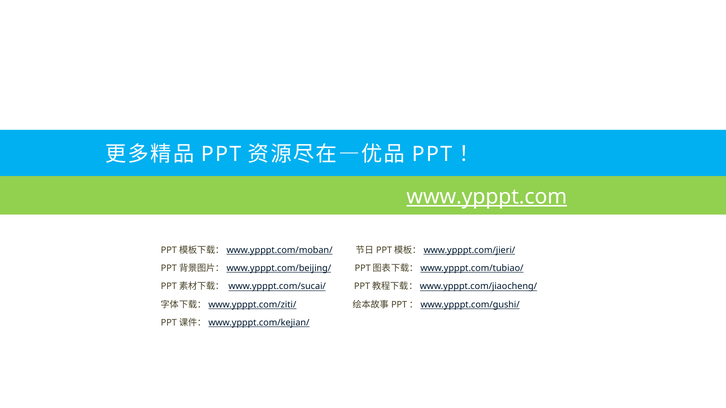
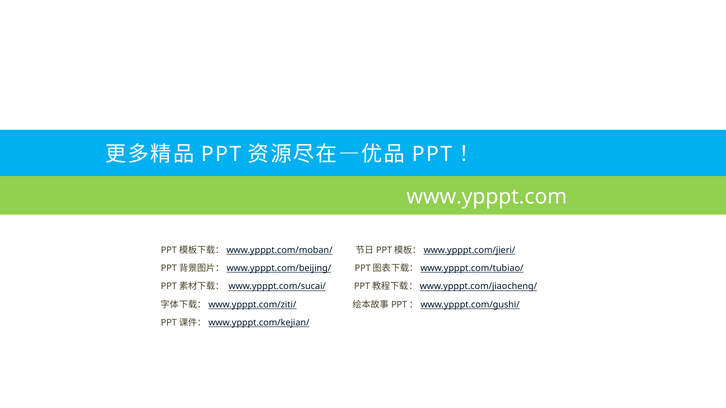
www.ypppt.com underline: present -> none
